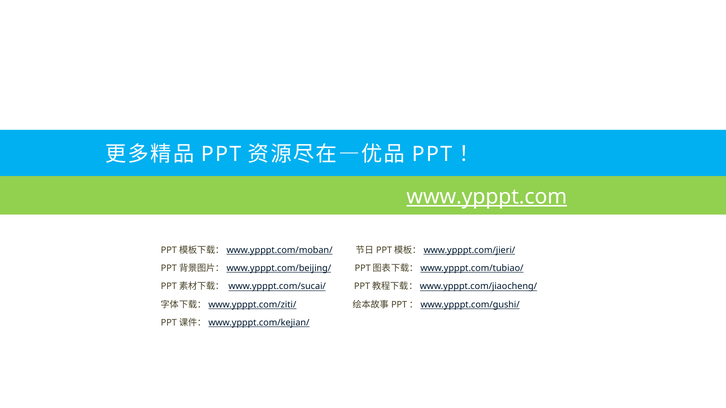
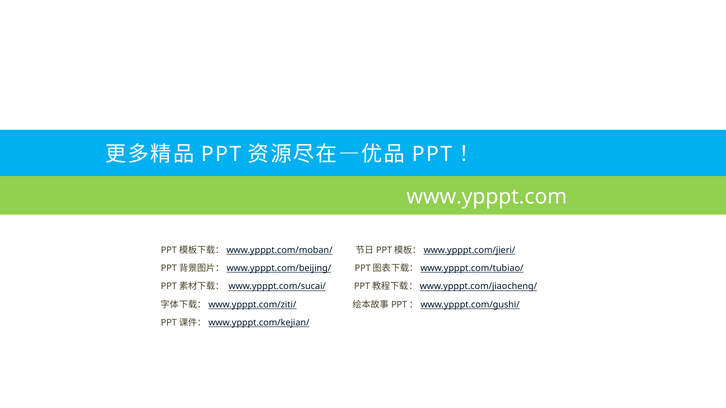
www.ypppt.com underline: present -> none
